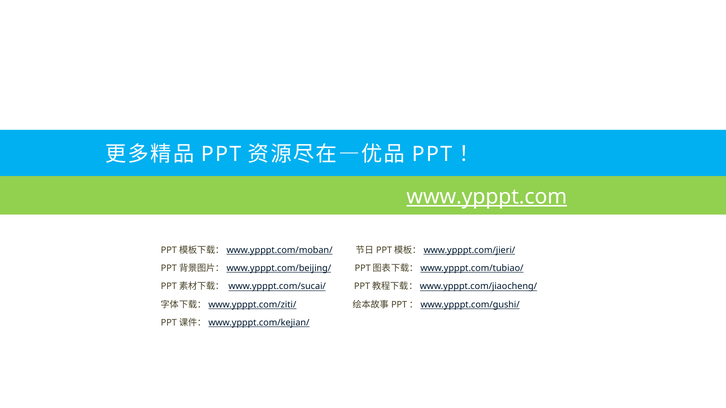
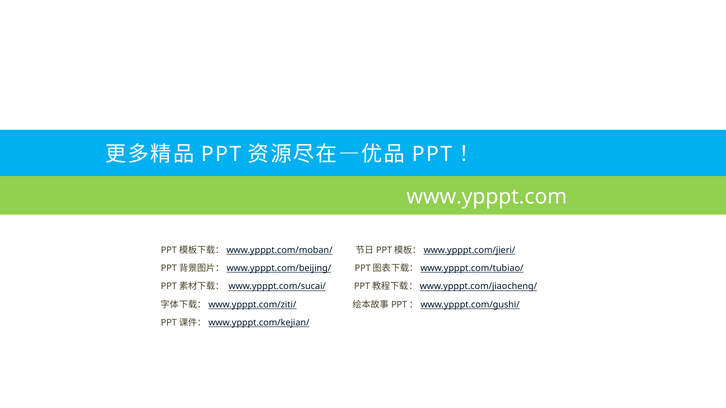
www.ypppt.com underline: present -> none
